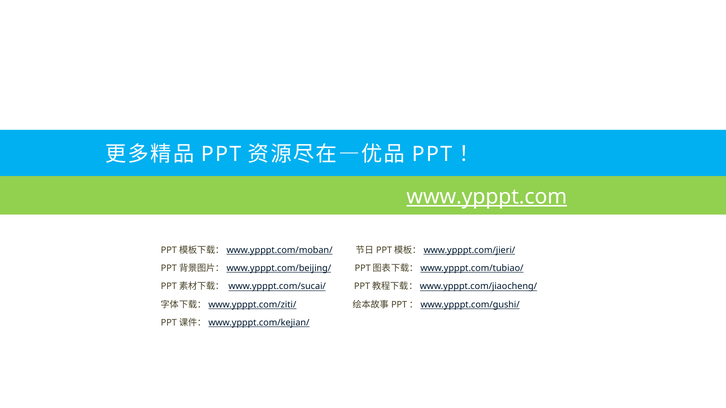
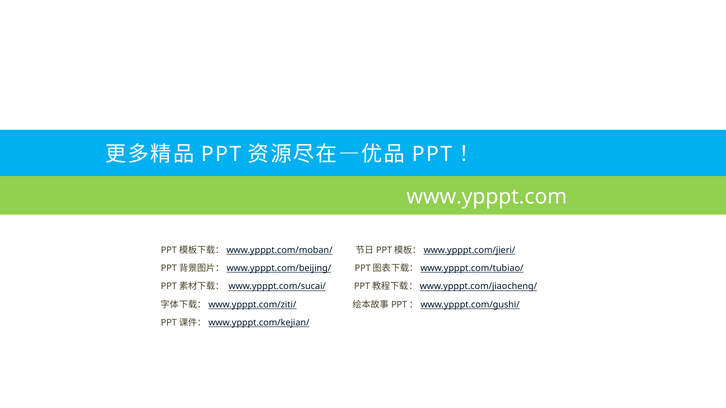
www.ypppt.com underline: present -> none
